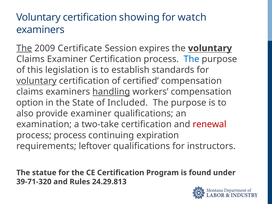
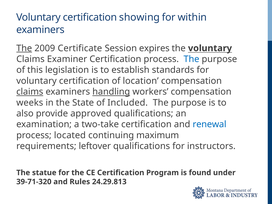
watch: watch -> within
voluntary at (36, 81) underline: present -> none
certified: certified -> location
claims at (30, 92) underline: none -> present
option: option -> weeks
provide examiner: examiner -> approved
renewal colour: red -> blue
process process: process -> located
expiration: expiration -> maximum
